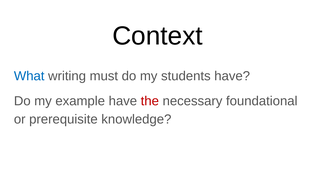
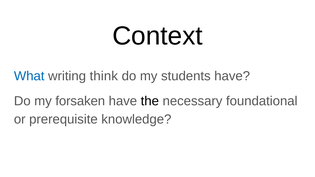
must: must -> think
example: example -> forsaken
the colour: red -> black
